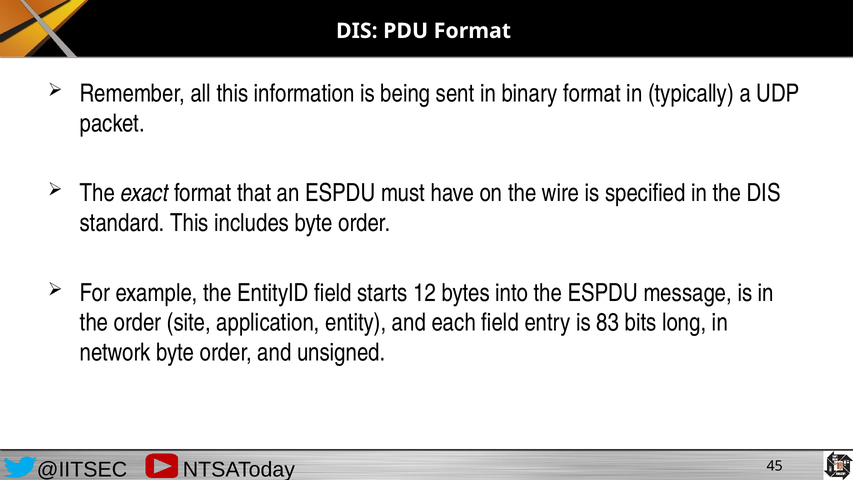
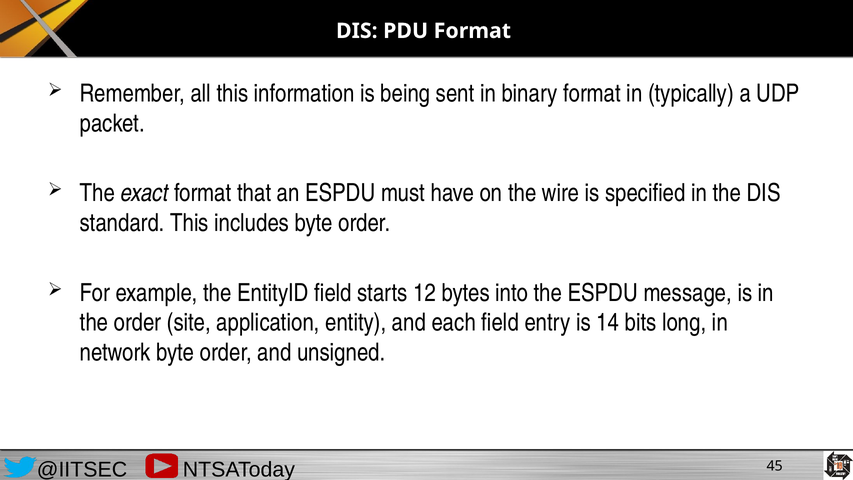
83: 83 -> 14
